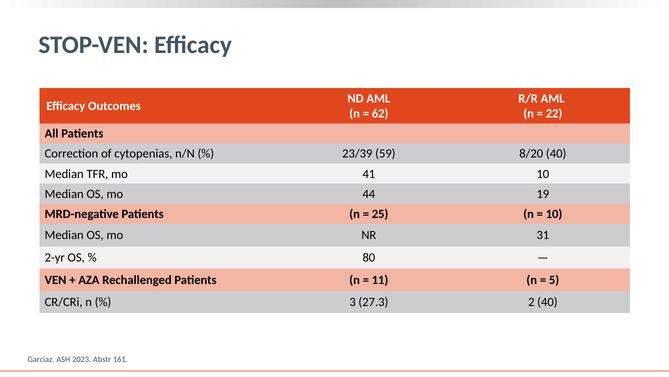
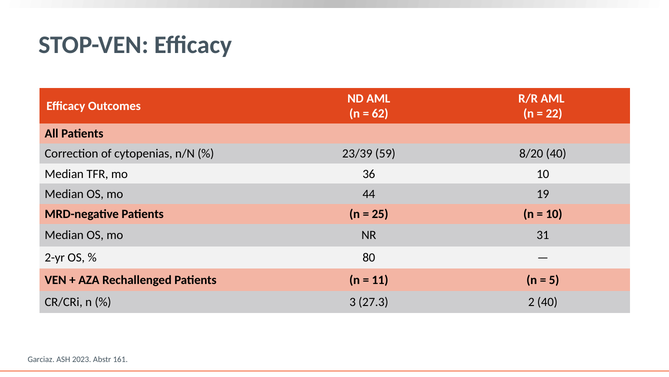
41: 41 -> 36
